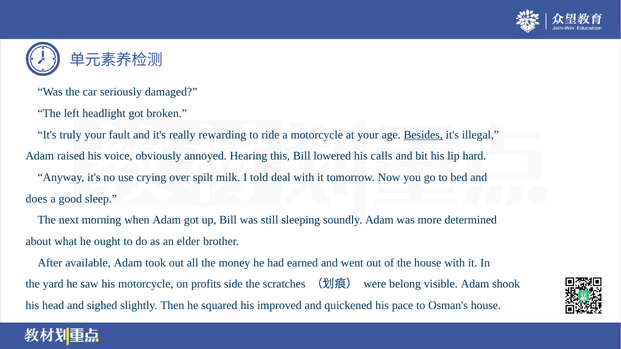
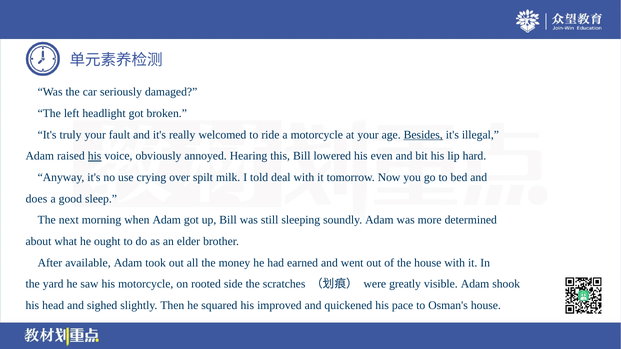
rewarding: rewarding -> welcomed
his at (95, 156) underline: none -> present
calls: calls -> even
profits: profits -> rooted
belong: belong -> greatly
